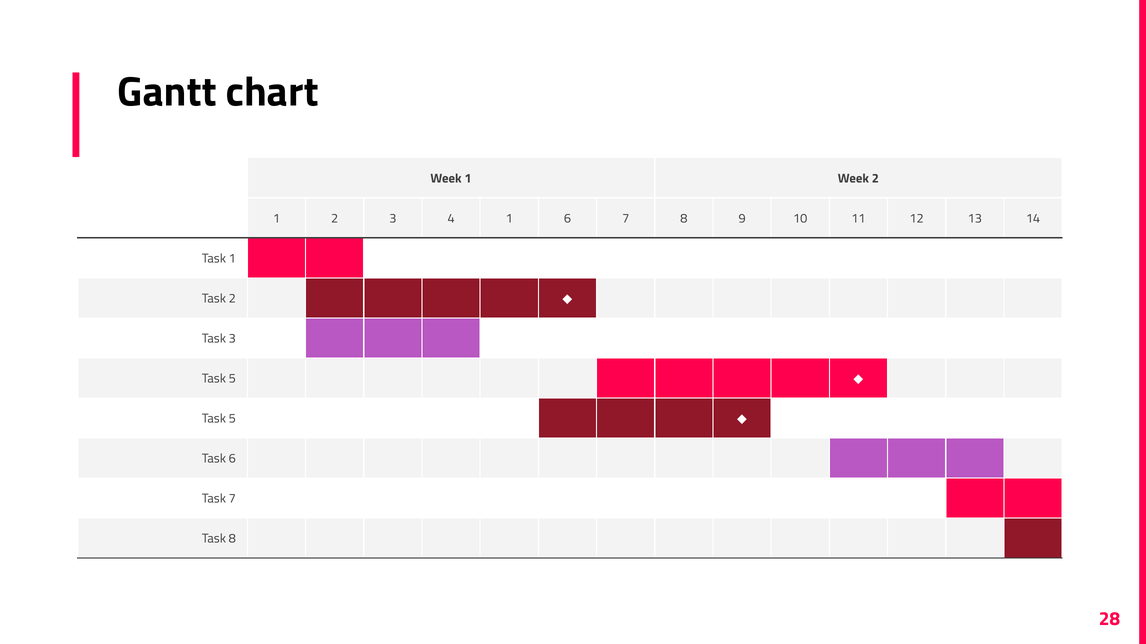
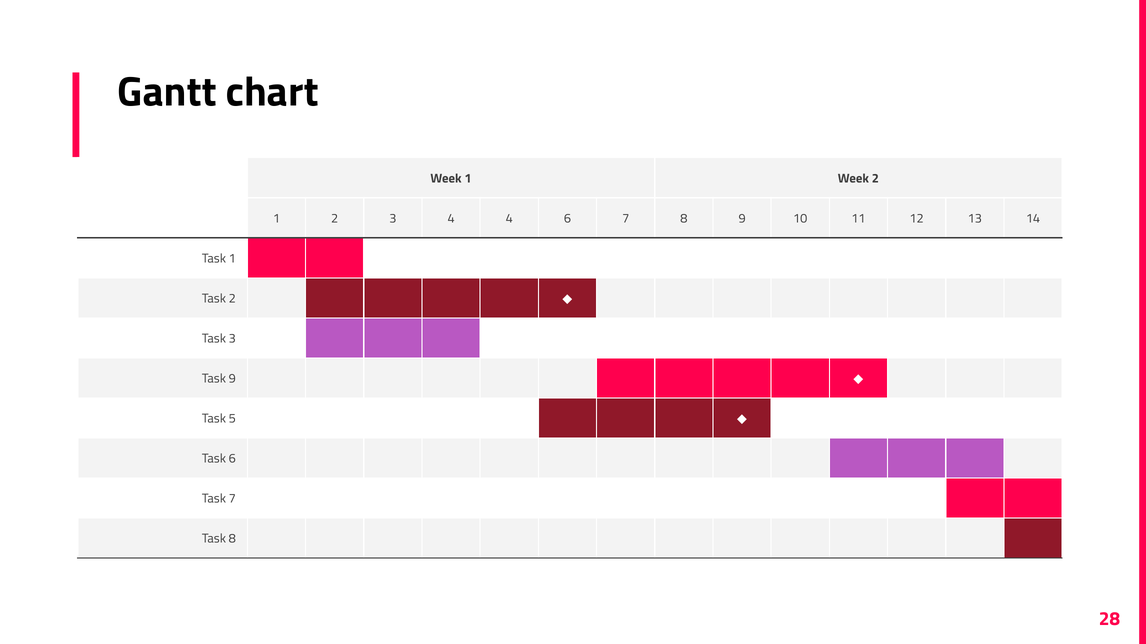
4 1: 1 -> 4
5 at (232, 379): 5 -> 9
